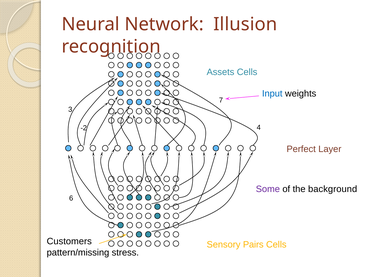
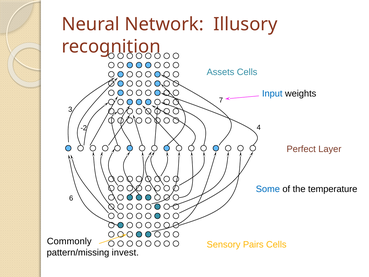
Illusion: Illusion -> Illusory
Some colour: purple -> blue
background: background -> temperature
Customers: Customers -> Commonly
stress: stress -> invest
